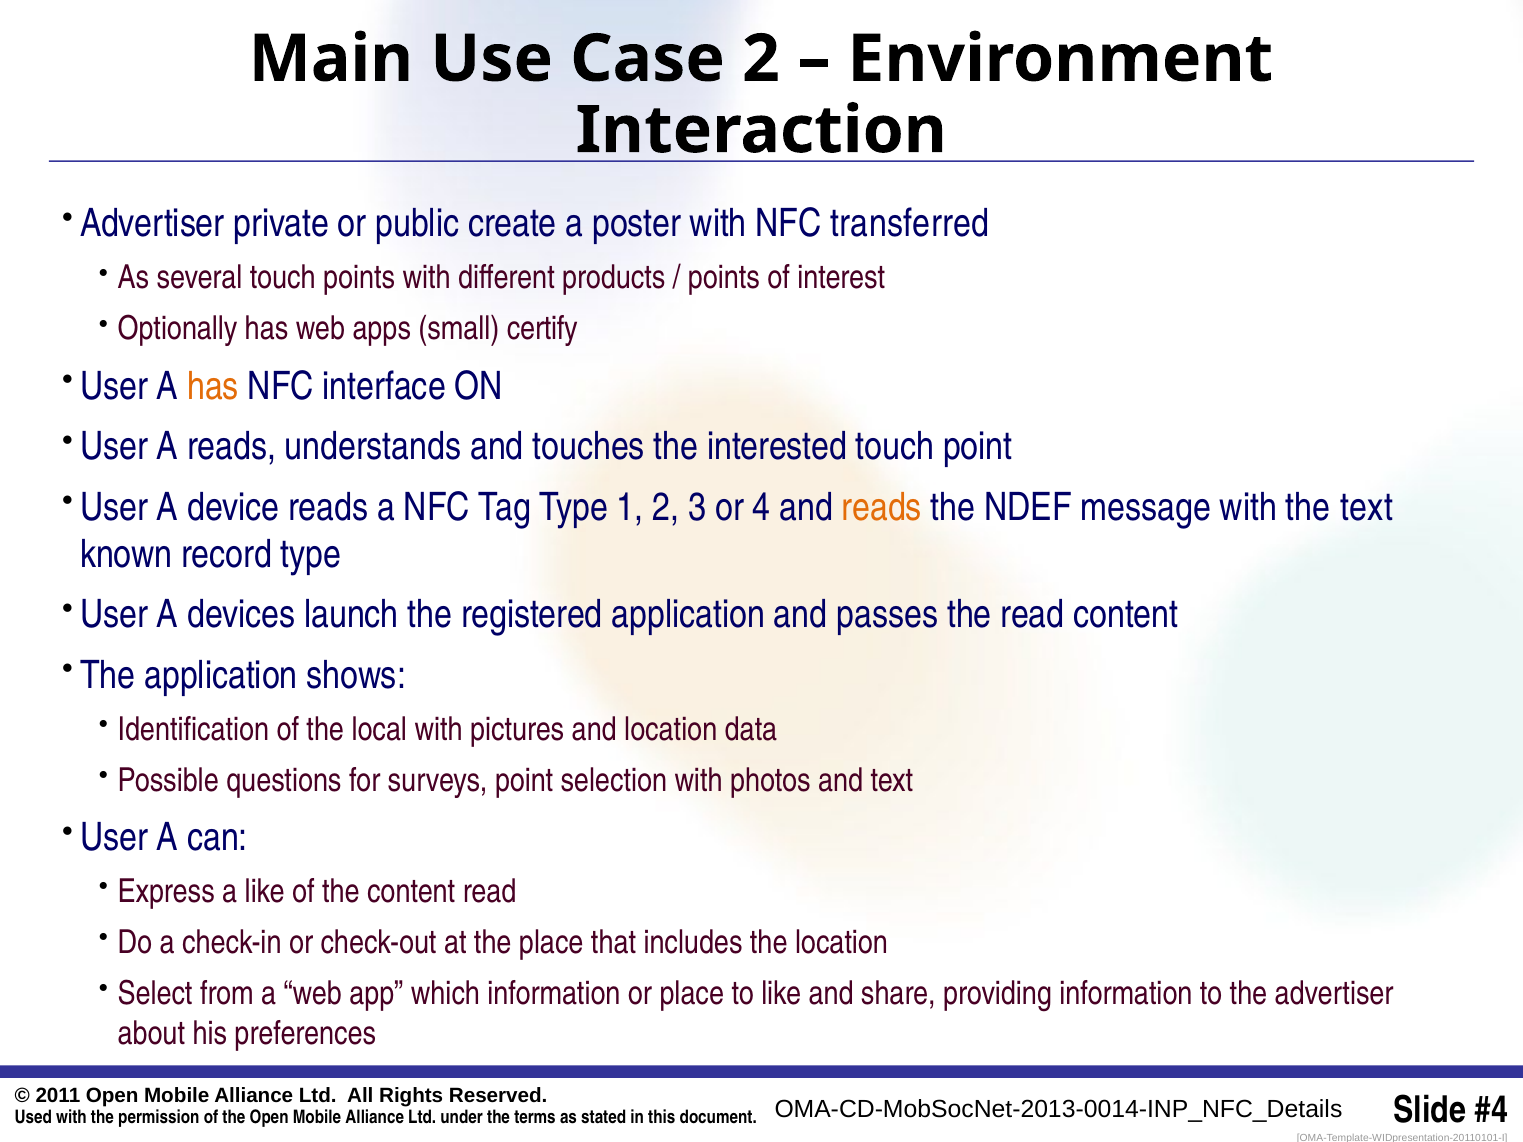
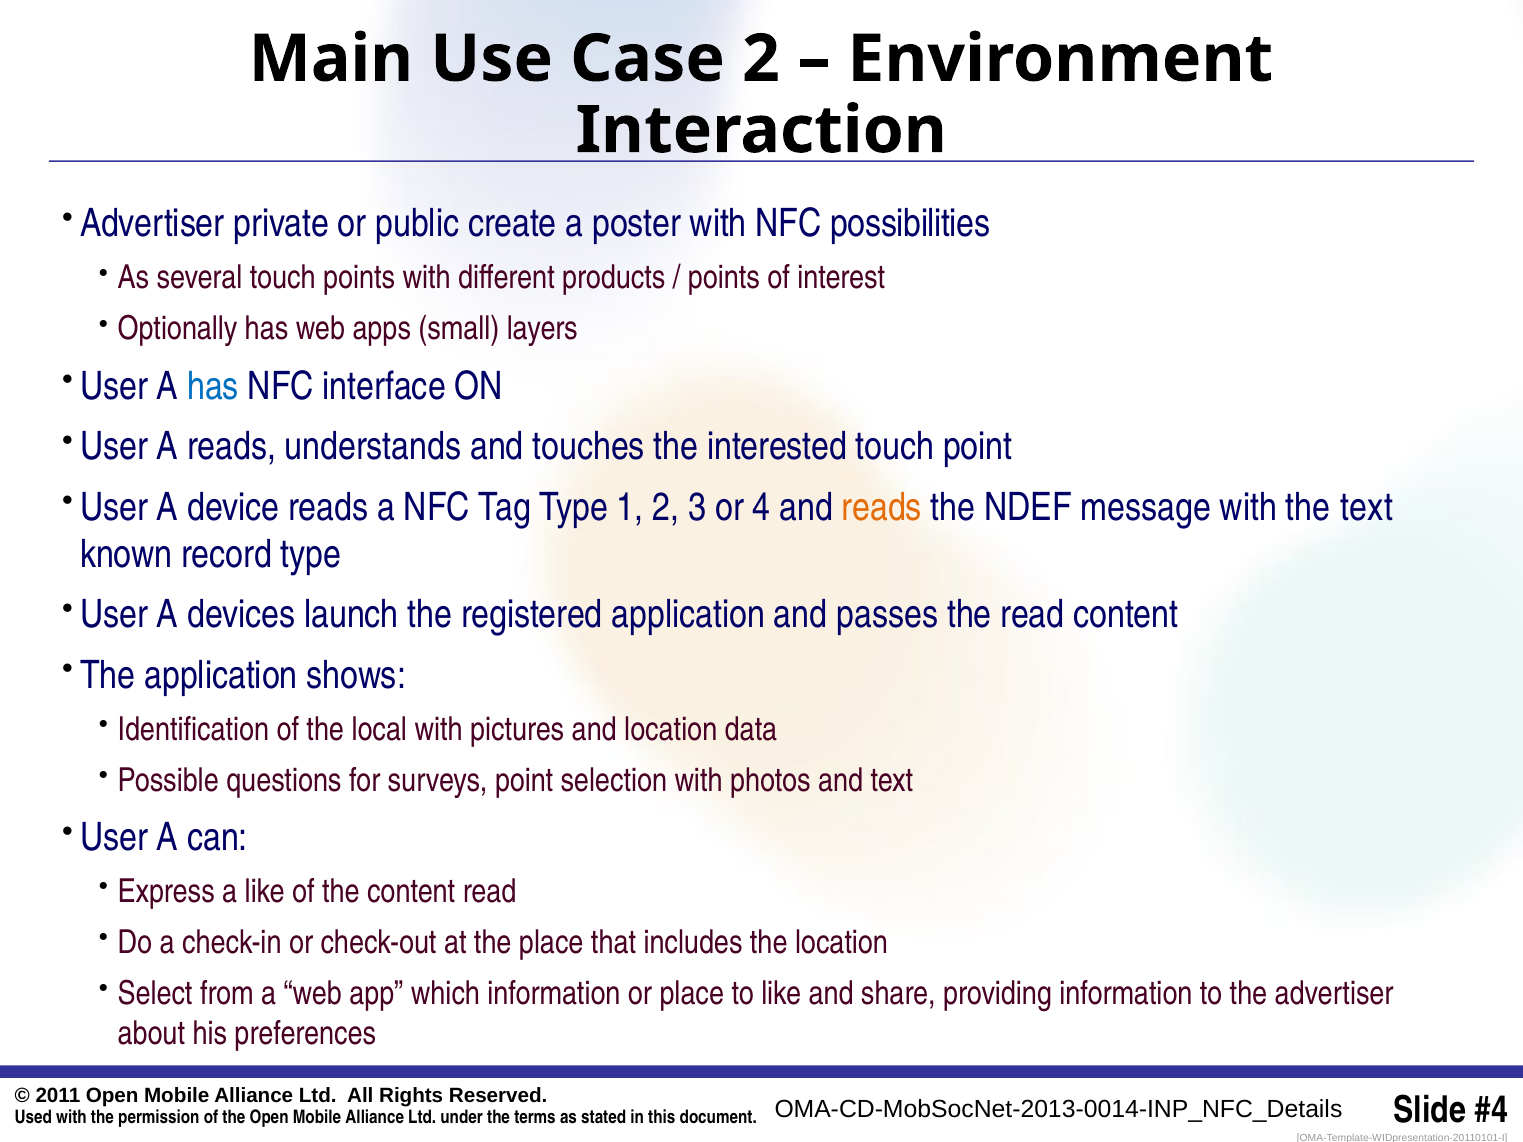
transferred: transferred -> possibilities
certify: certify -> layers
has at (213, 386) colour: orange -> blue
